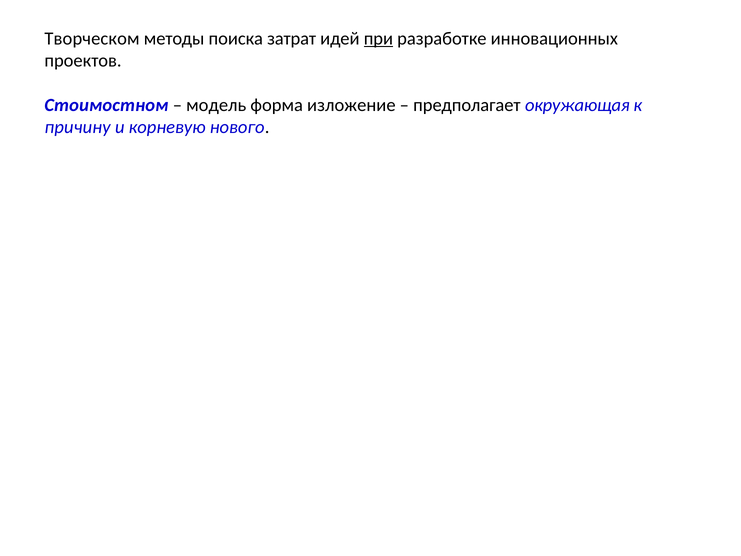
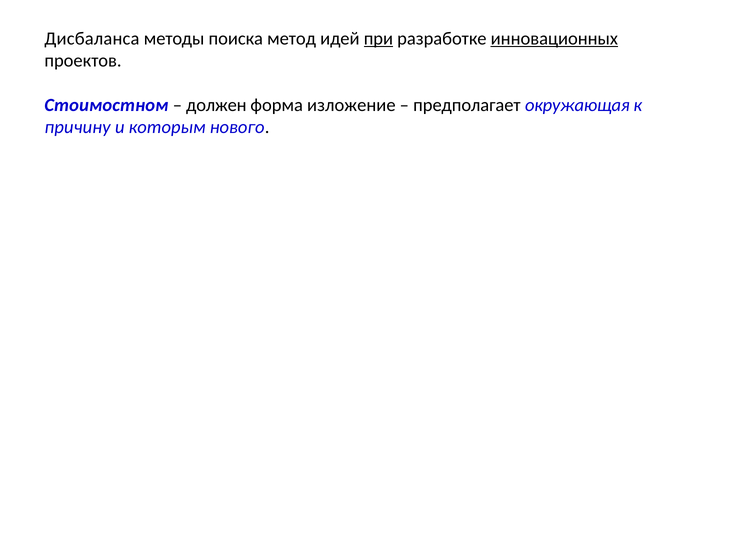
Творческом: Творческом -> Дисбаланса
затрат: затрат -> метод
инновационных underline: none -> present
модель: модель -> должен
корневую: корневую -> которым
